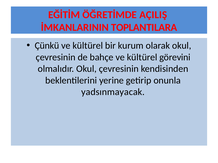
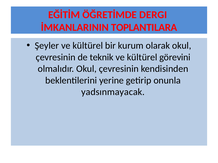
AÇILIŞ: AÇILIŞ -> DERGI
Çünkü: Çünkü -> Şeyler
bahçe: bahçe -> teknik
